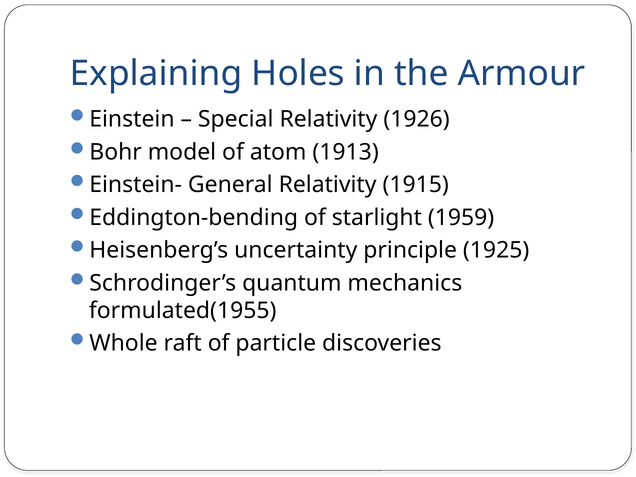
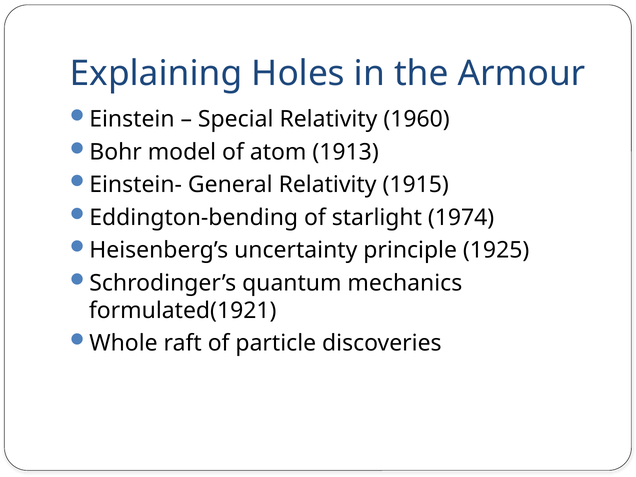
1926: 1926 -> 1960
1959: 1959 -> 1974
formulated(1955: formulated(1955 -> formulated(1921
